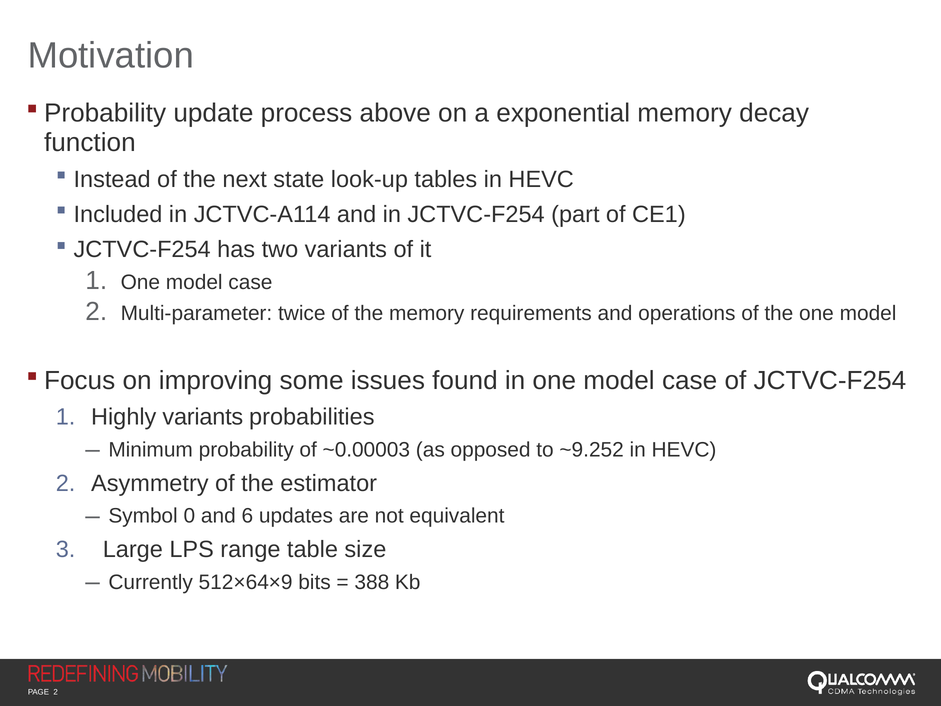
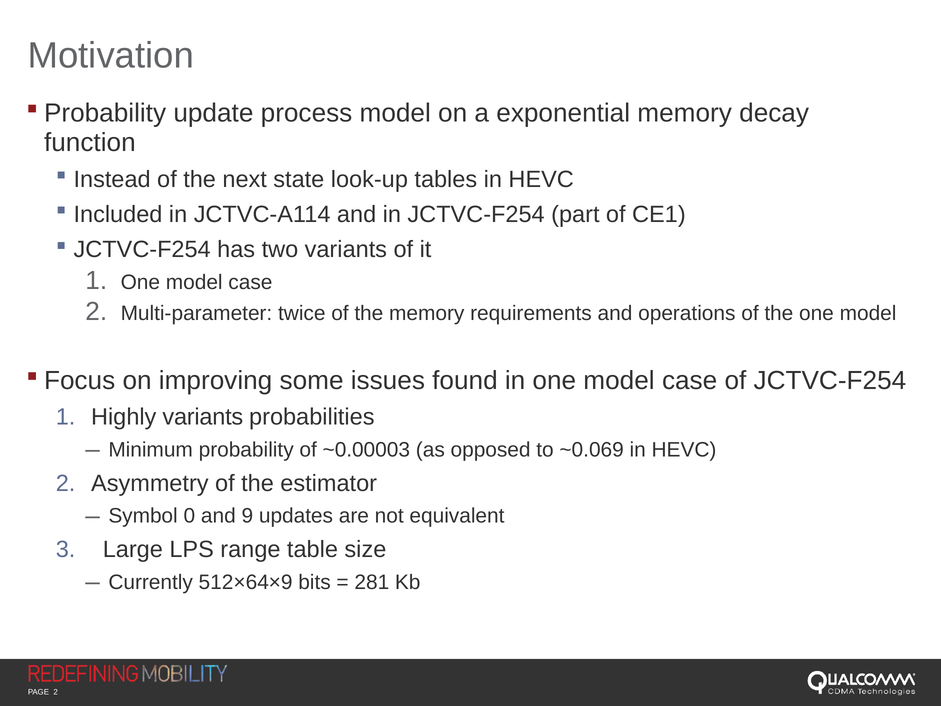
process above: above -> model
~9.252: ~9.252 -> ~0.069
6: 6 -> 9
388: 388 -> 281
